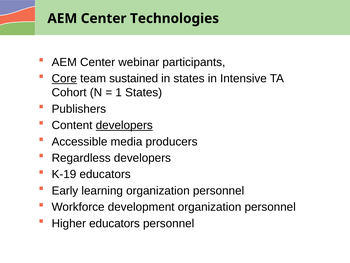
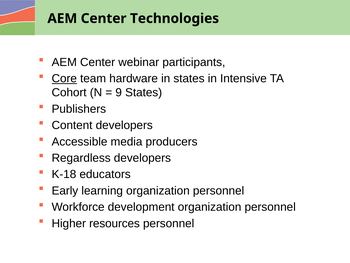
sustained: sustained -> hardware
1: 1 -> 9
developers at (124, 125) underline: present -> none
K-19: K-19 -> K-18
Higher educators: educators -> resources
